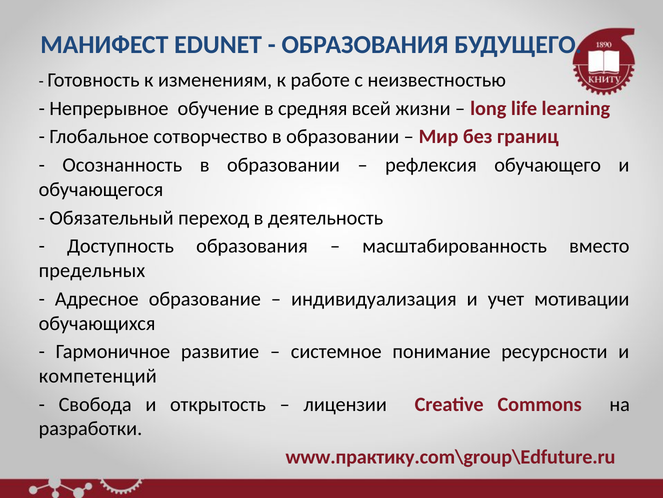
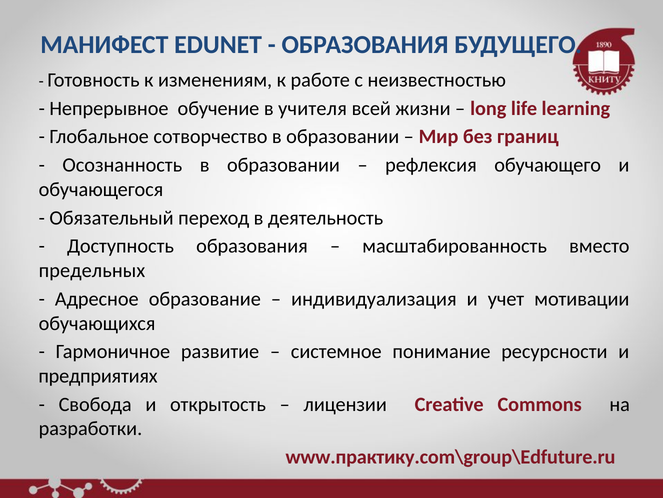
средняя: средняя -> учителя
компетенций: компетенций -> предприятиях
